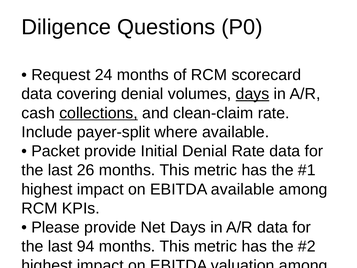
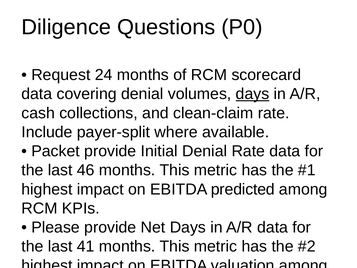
collections underline: present -> none
26: 26 -> 46
EBITDA available: available -> predicted
94: 94 -> 41
